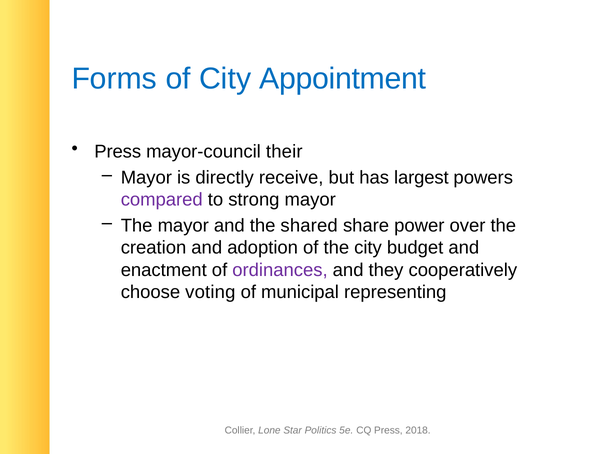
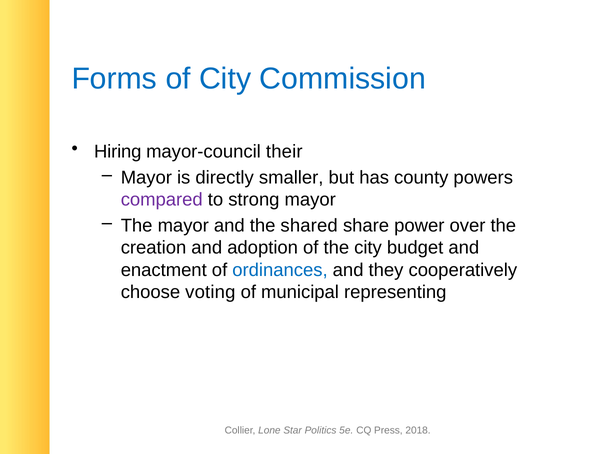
Appointment: Appointment -> Commission
Press at (118, 152): Press -> Hiring
receive: receive -> smaller
largest: largest -> county
ordinances colour: purple -> blue
